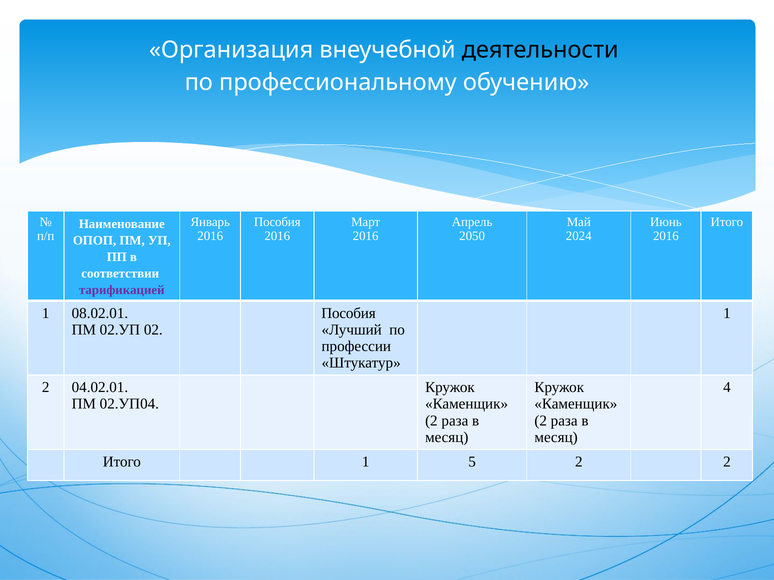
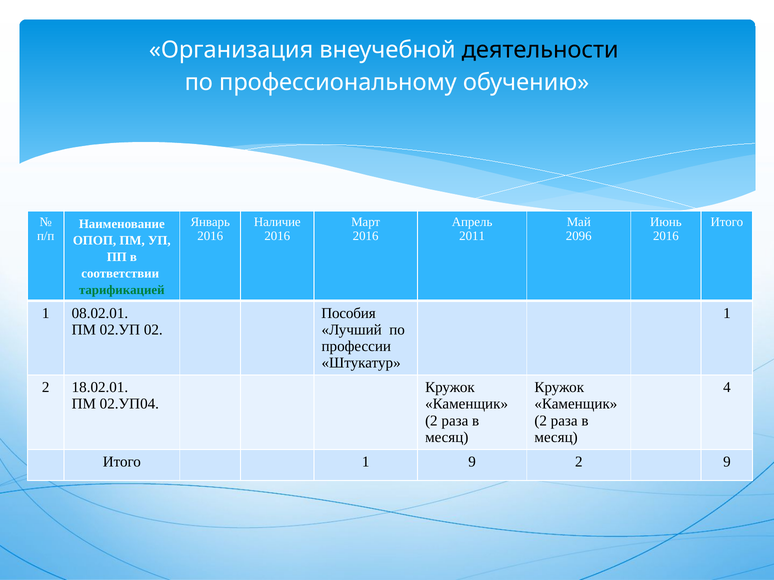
Пособия at (277, 222): Пособия -> Наличие
2050: 2050 -> 2011
2024: 2024 -> 2096
тарификацией colour: purple -> green
04.02.01: 04.02.01 -> 18.02.01
1 5: 5 -> 9
2 2: 2 -> 9
